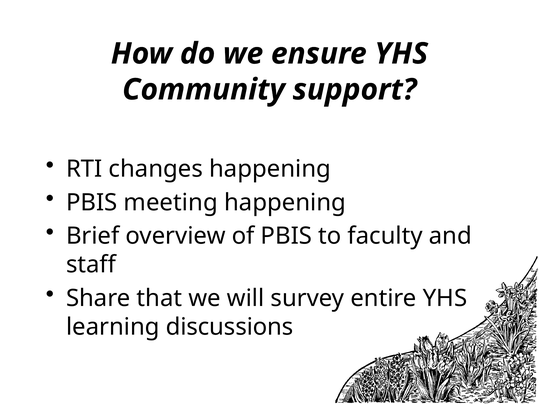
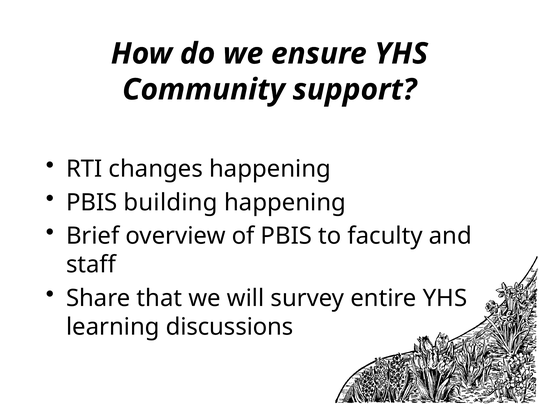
meeting: meeting -> building
